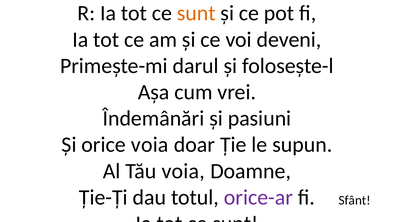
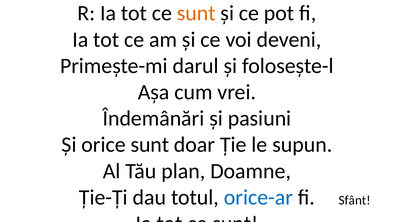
orice voia: voia -> sunt
Tău voia: voia -> plan
orice-ar colour: purple -> blue
